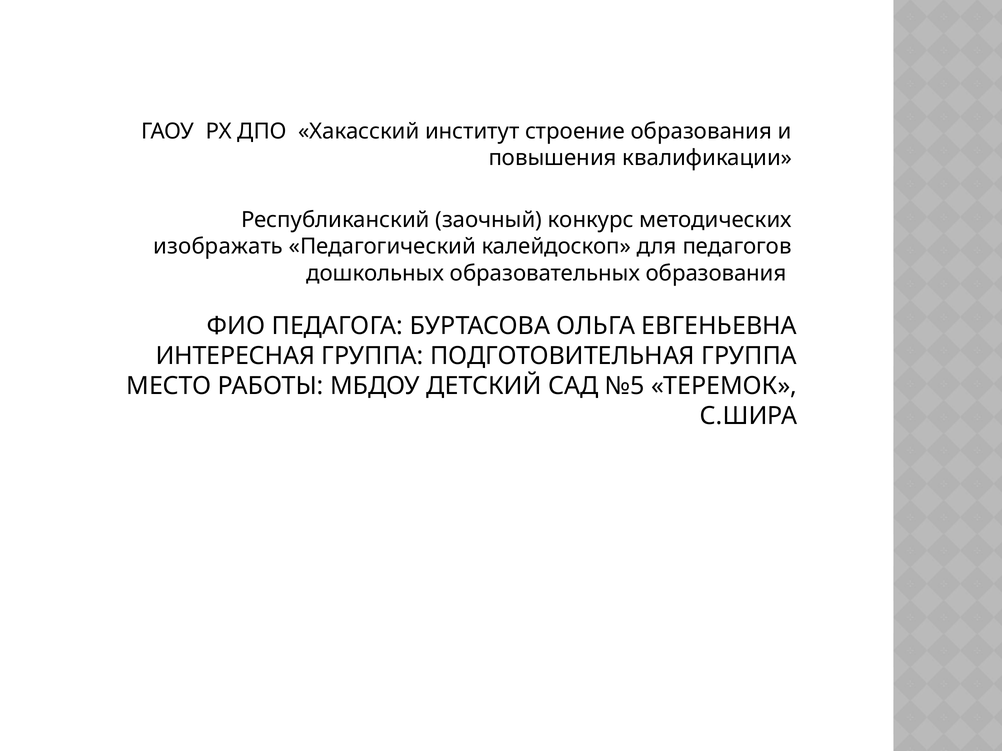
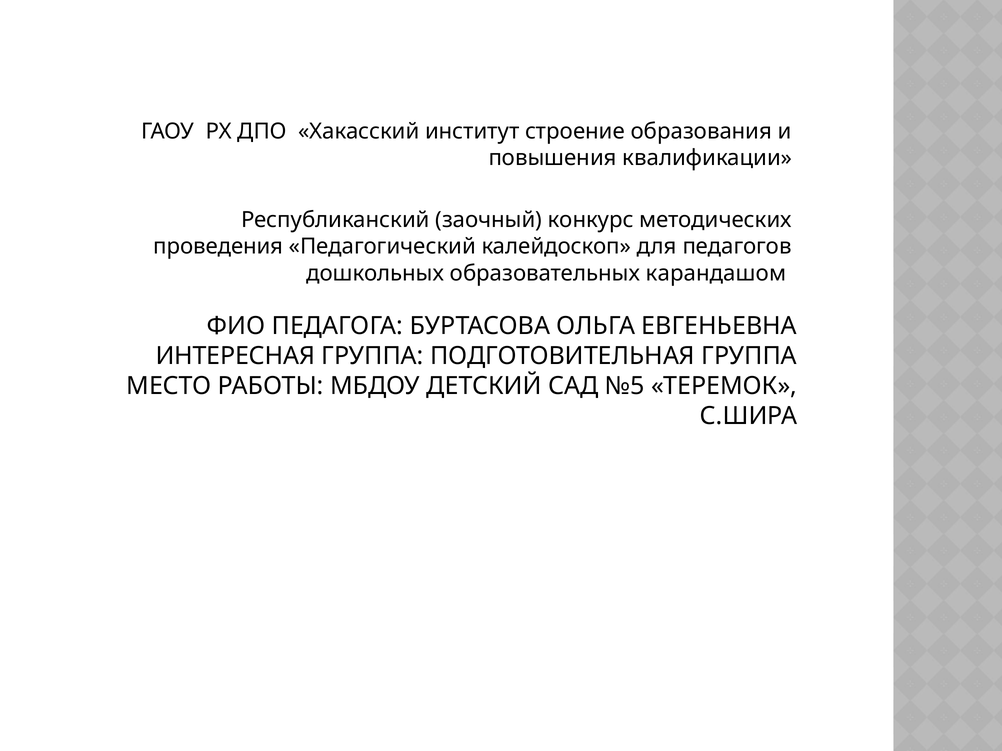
изображать: изображать -> проведения
образовательных образования: образования -> карандашом
